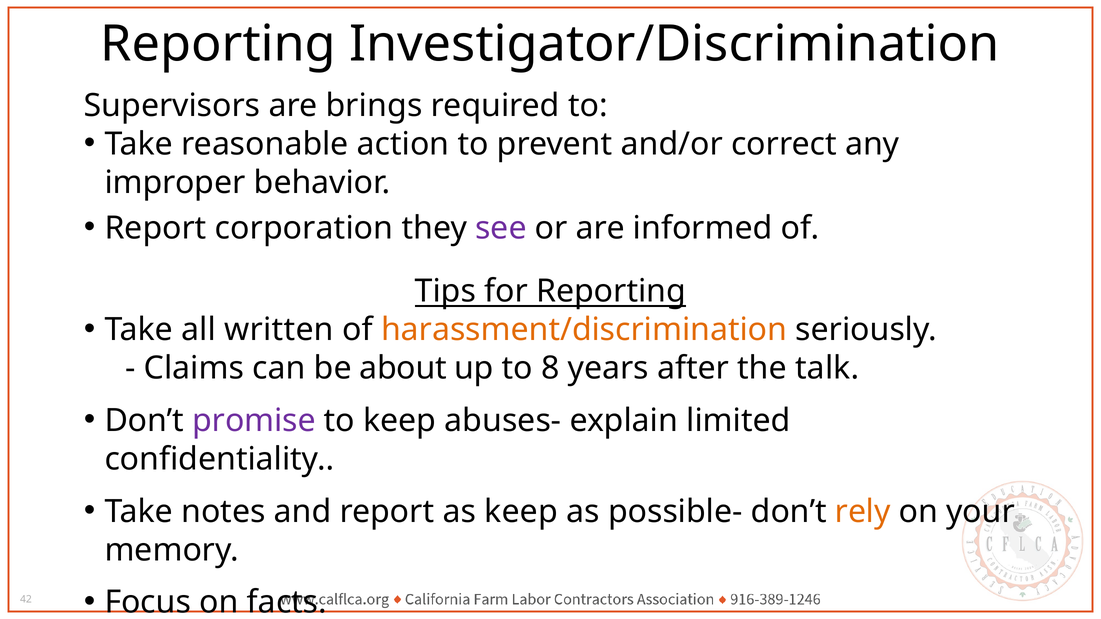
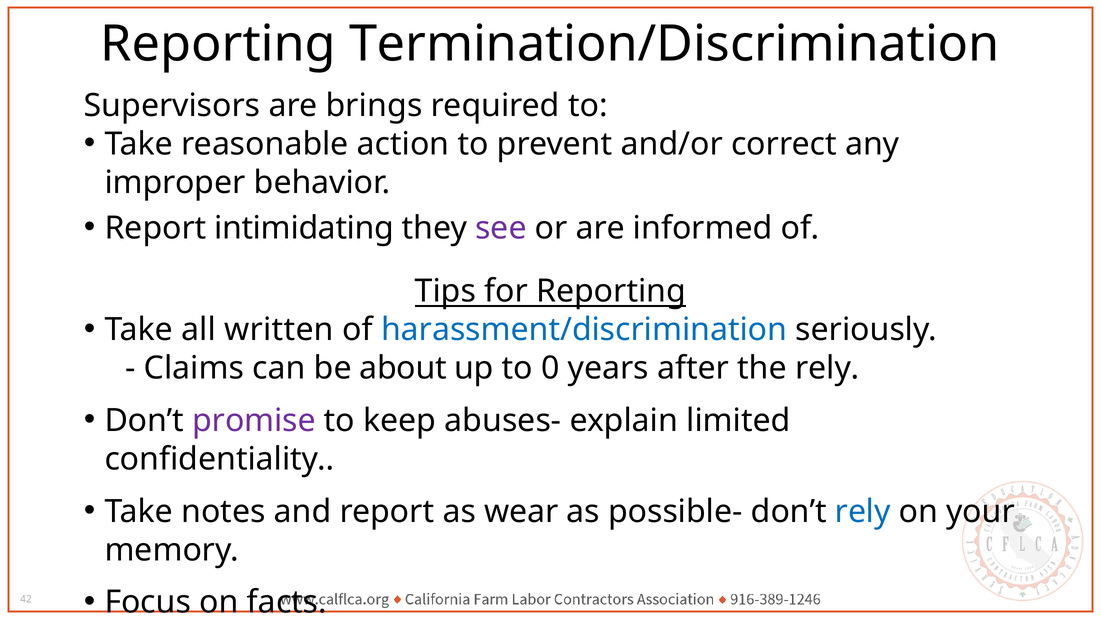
Investigator/Discrimination: Investigator/Discrimination -> Termination/Discrimination
corporation: corporation -> intimidating
harassment/discrimination colour: orange -> blue
8: 8 -> 0
the talk: talk -> rely
as keep: keep -> wear
rely at (863, 512) colour: orange -> blue
